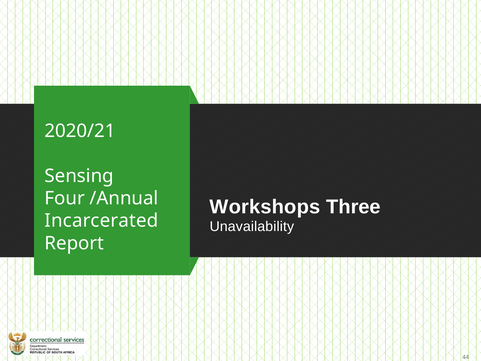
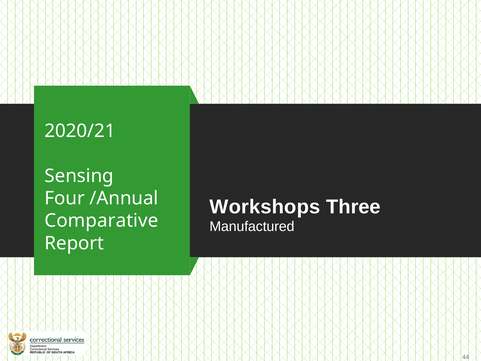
Incarcerated: Incarcerated -> Comparative
Unavailability: Unavailability -> Manufactured
